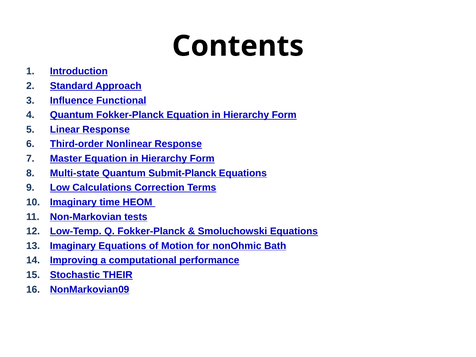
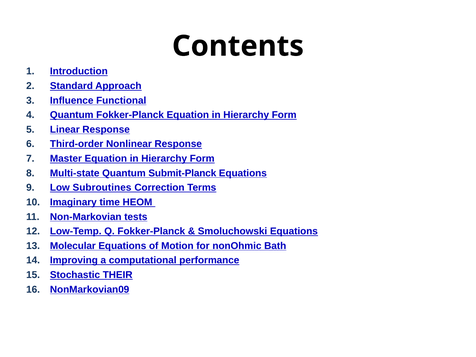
Calculations: Calculations -> Subroutines
Imaginary at (73, 246): Imaginary -> Molecular
